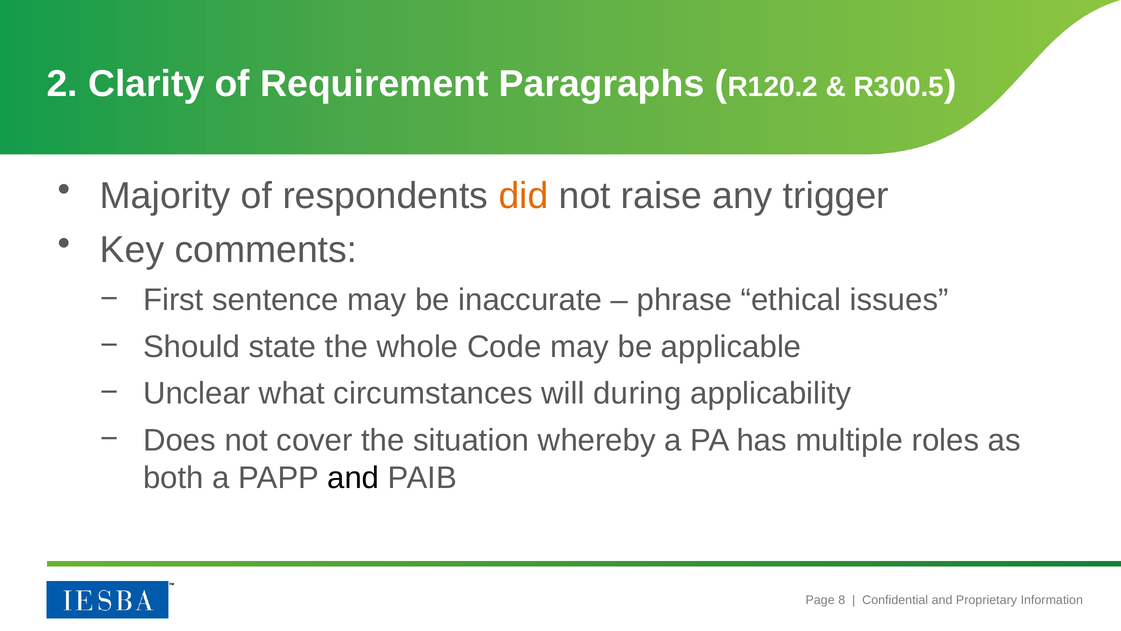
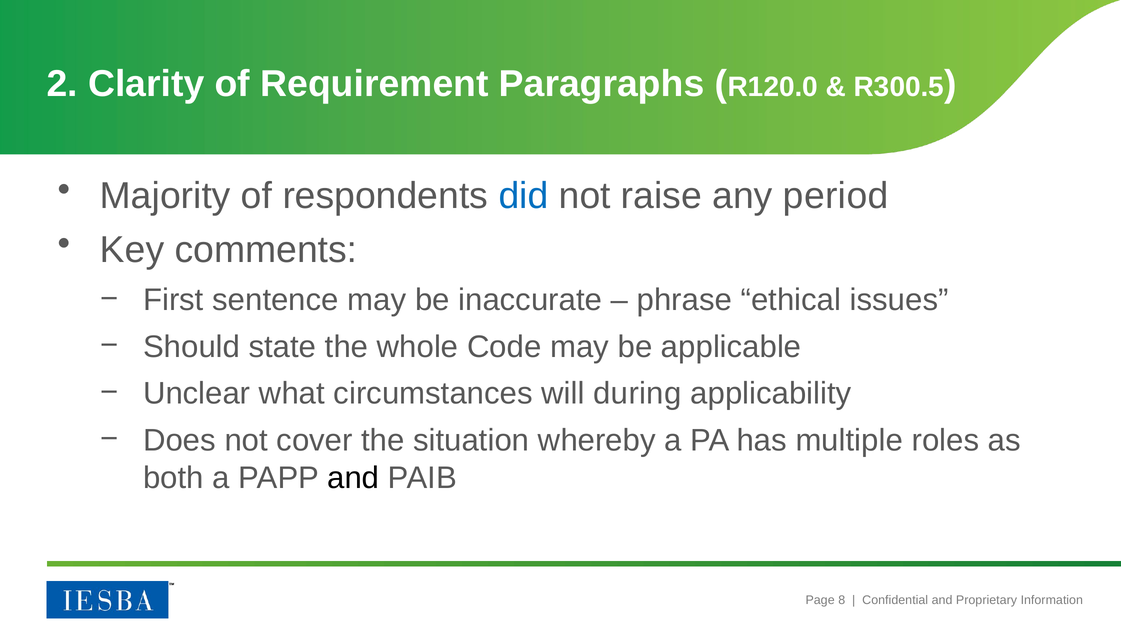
R120.2: R120.2 -> R120.0
did colour: orange -> blue
trigger: trigger -> period
